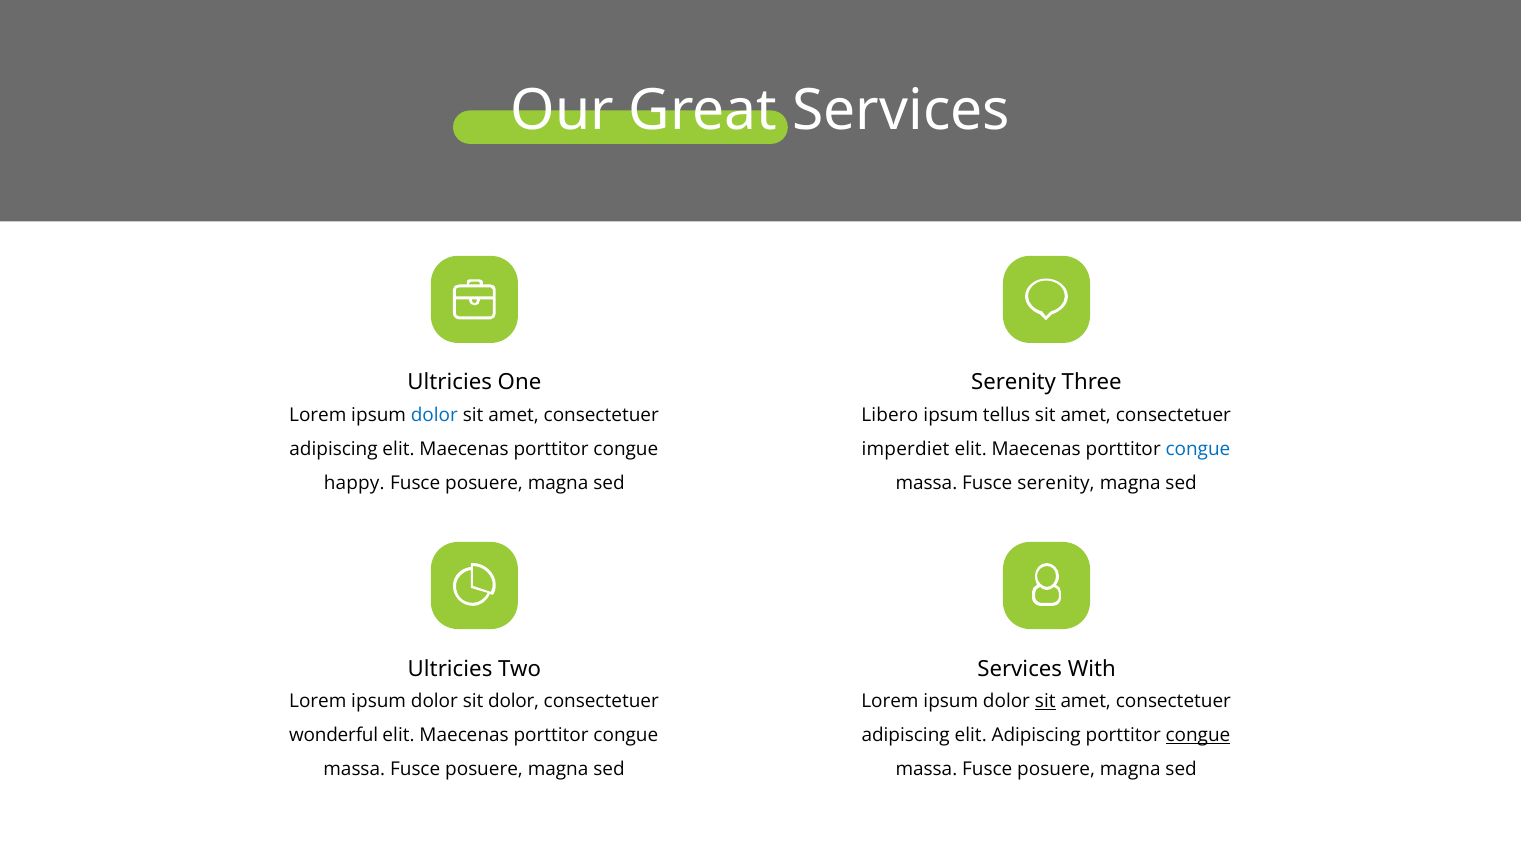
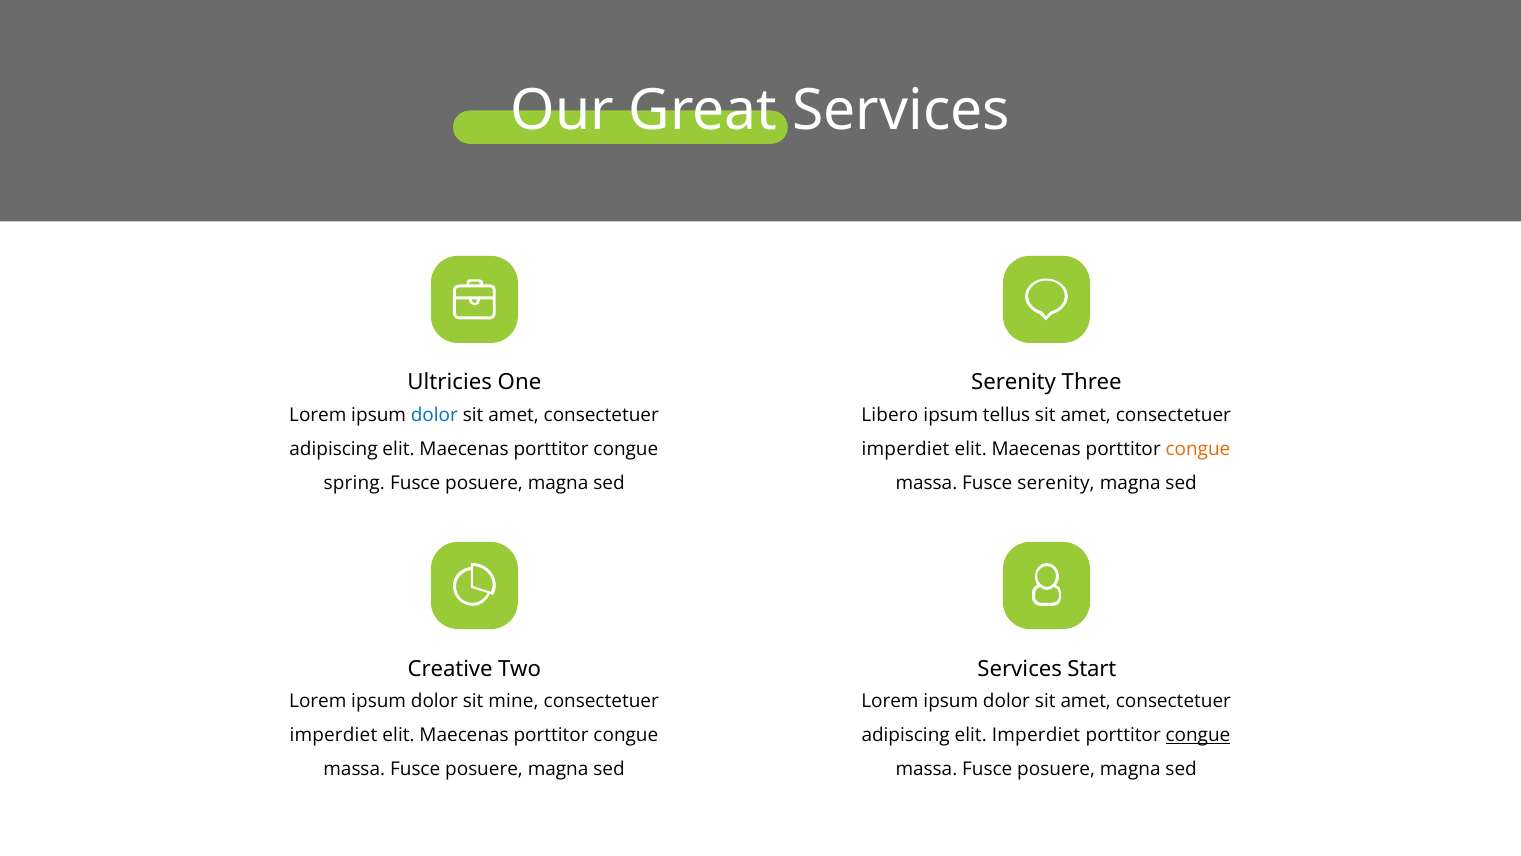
congue at (1198, 449) colour: blue -> orange
happy: happy -> spring
Ultricies at (450, 668): Ultricies -> Creative
With: With -> Start
sit dolor: dolor -> mine
sit at (1045, 701) underline: present -> none
wonderful at (334, 735): wonderful -> imperdiet
elit Adipiscing: Adipiscing -> Imperdiet
